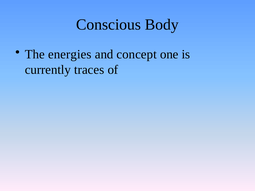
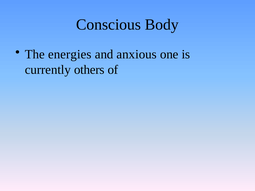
concept: concept -> anxious
traces: traces -> others
